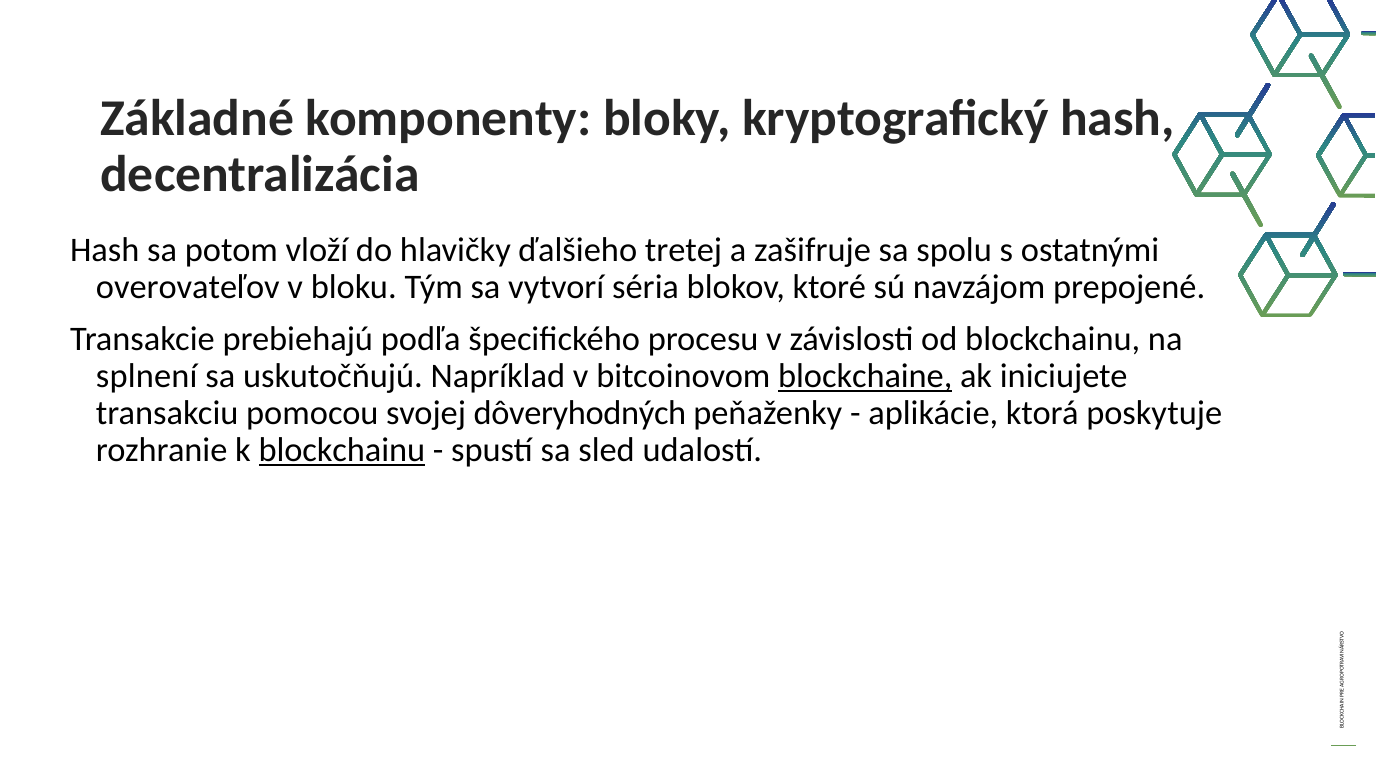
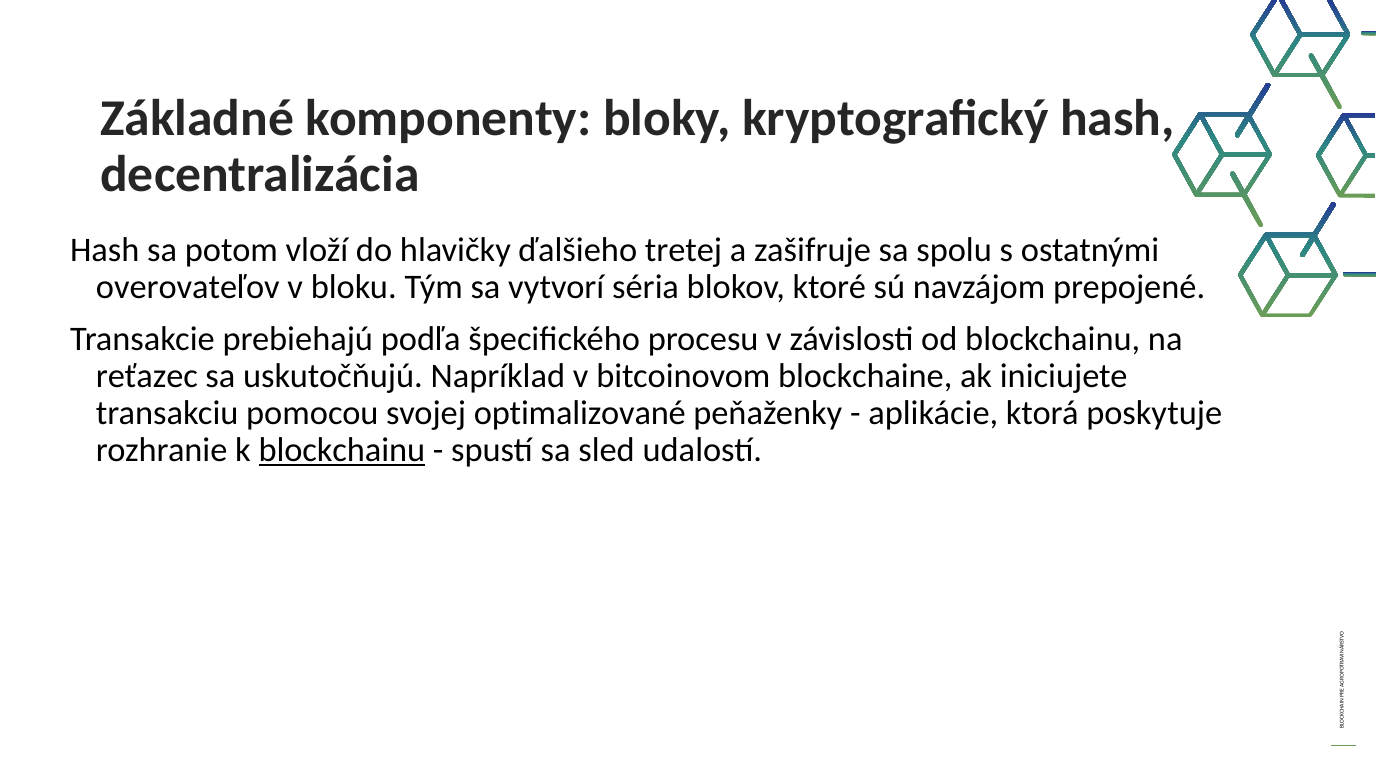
splnení: splnení -> reťazec
blockchaine underline: present -> none
dôveryhodných: dôveryhodných -> optimalizované
